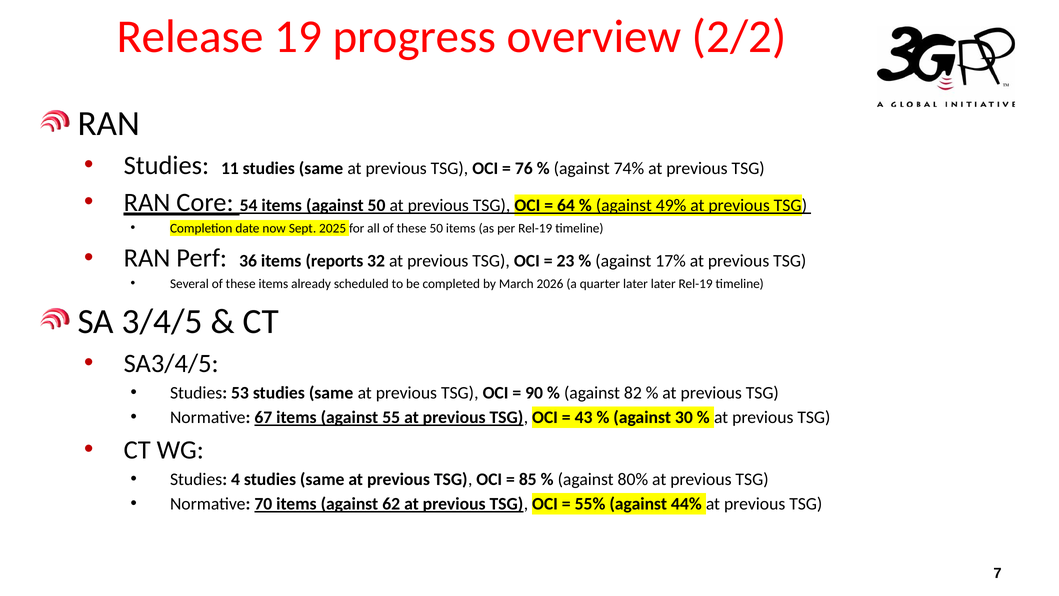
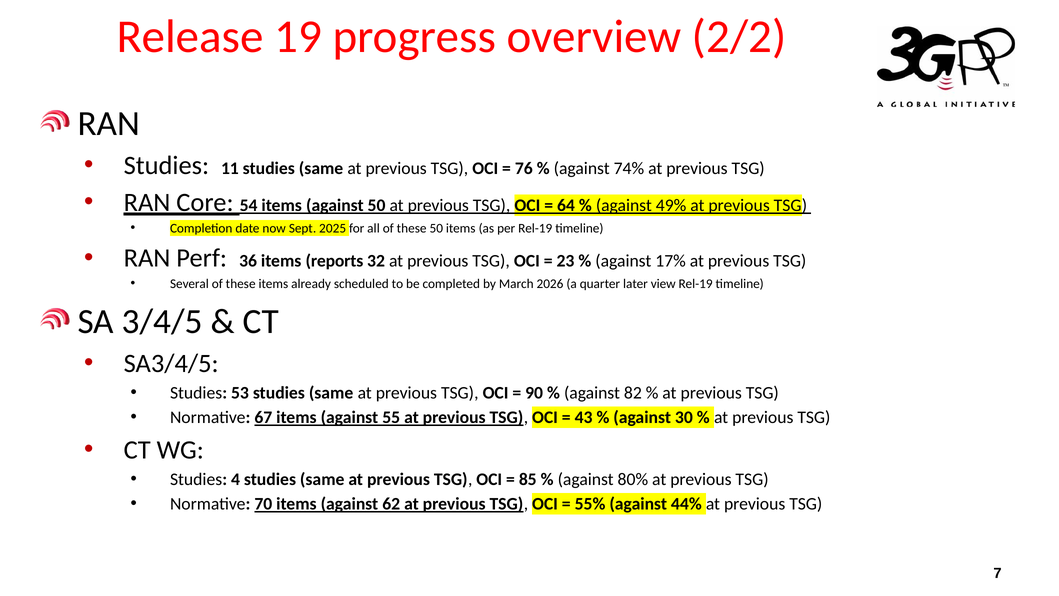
later later: later -> view
